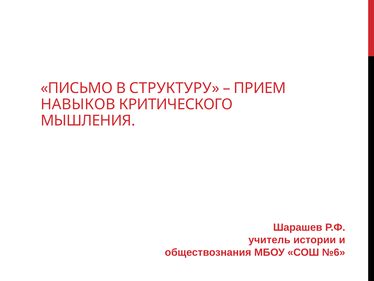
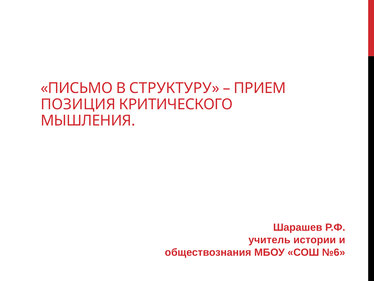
НАВЫКОВ: НАВЫКОВ -> ПОЗИЦИЯ
